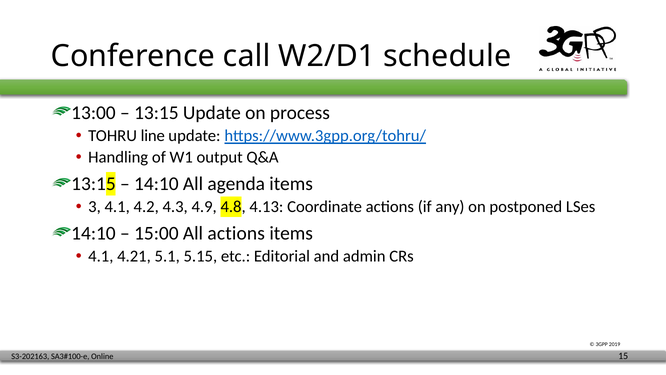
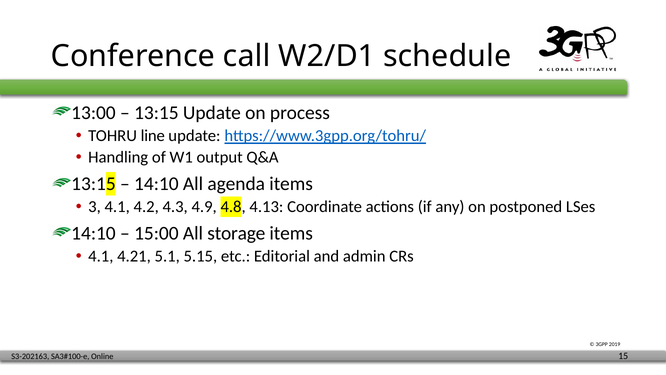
All actions: actions -> storage
